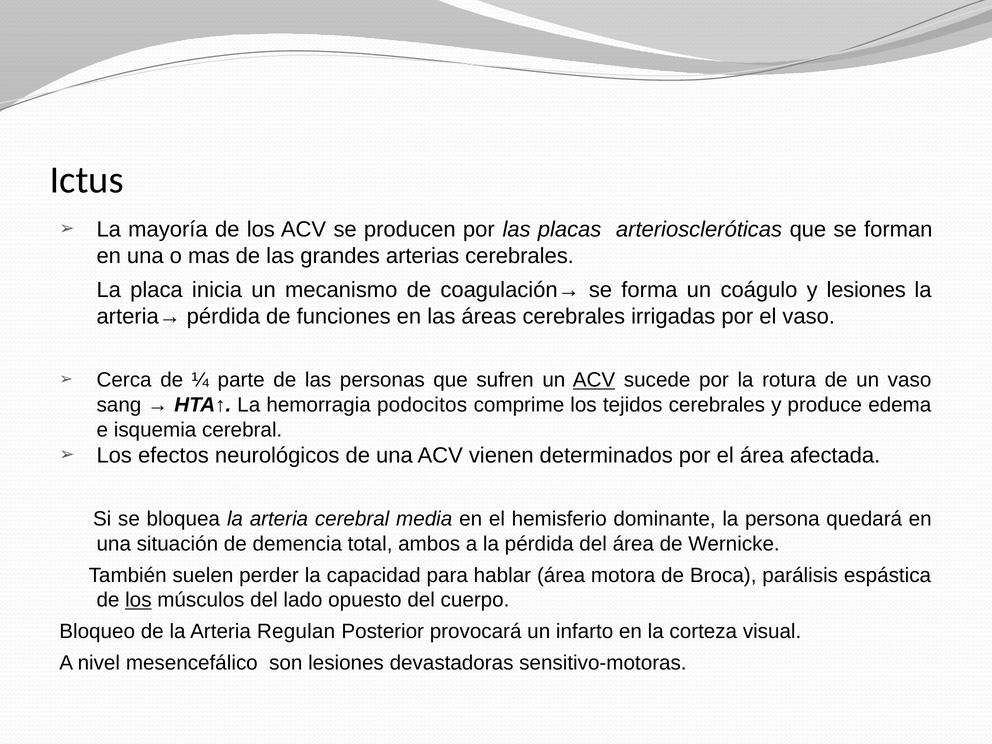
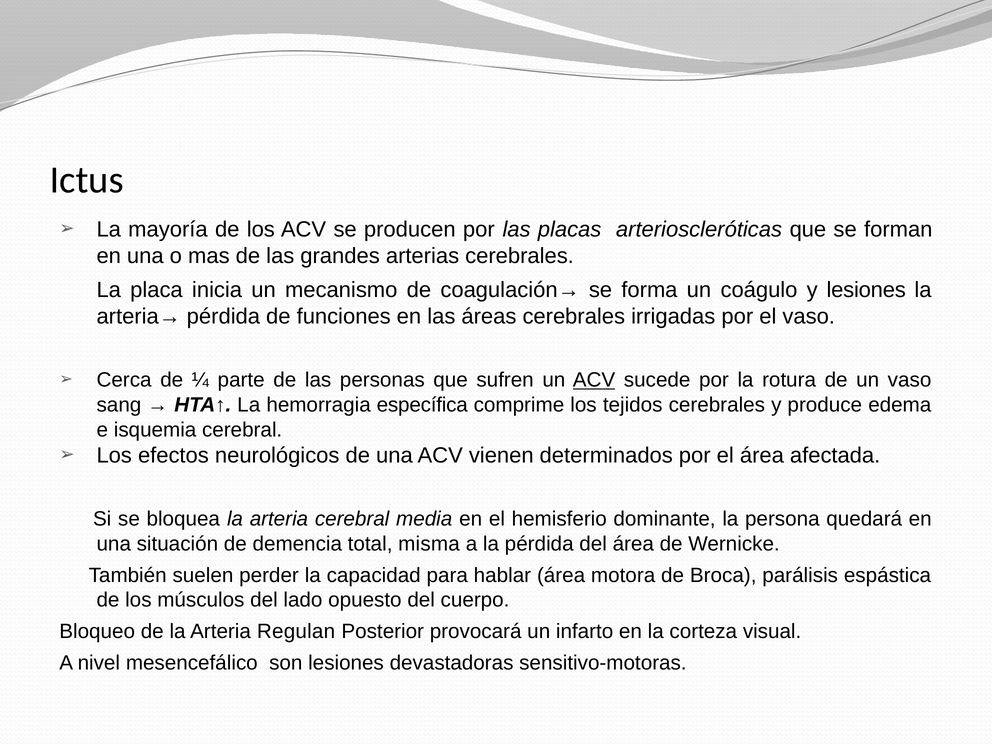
podocitos: podocitos -> específica
ambos: ambos -> misma
los at (138, 600) underline: present -> none
